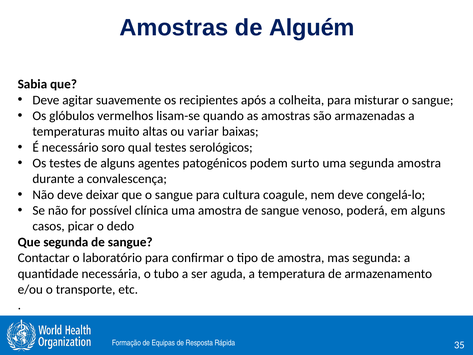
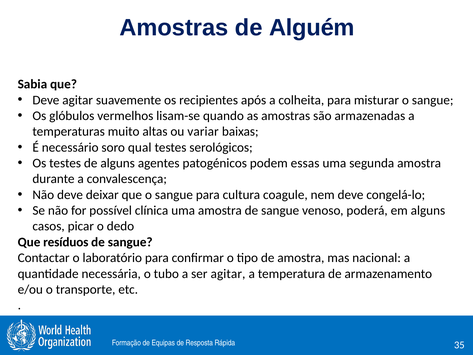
surto: surto -> essas
Que segunda: segunda -> resíduos
mas segunda: segunda -> nacional
ser aguda: aguda -> agitar
